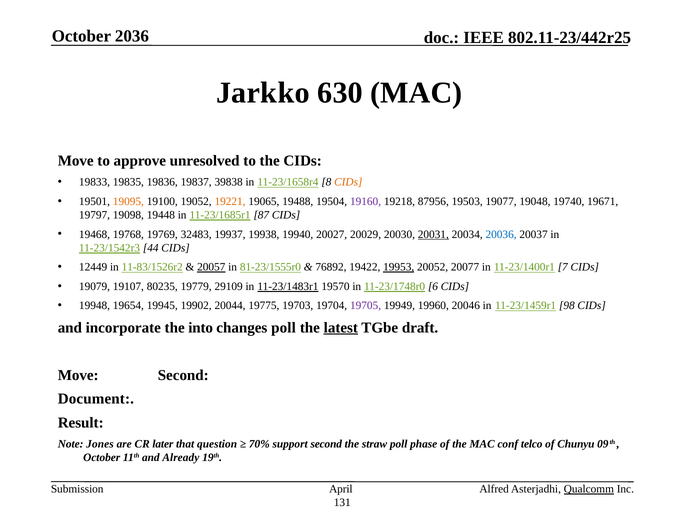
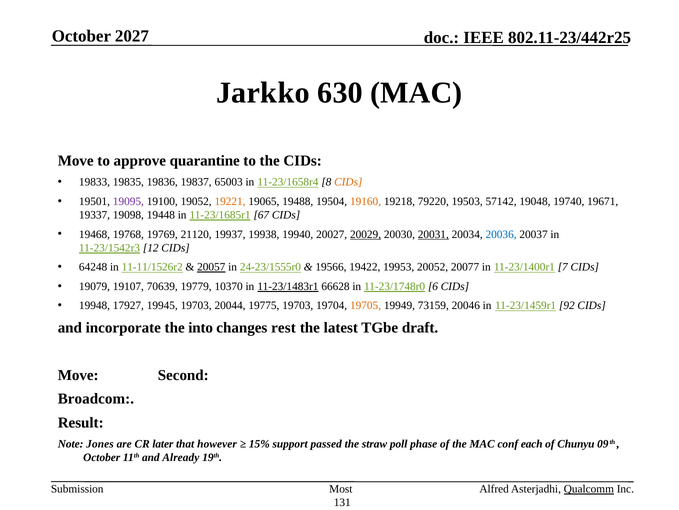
2036: 2036 -> 2027
unresolved: unresolved -> quarantine
39838: 39838 -> 65003
19095 colour: orange -> purple
19160 colour: purple -> orange
87956: 87956 -> 79220
19077: 19077 -> 57142
19797: 19797 -> 19337
87: 87 -> 67
32483: 32483 -> 21120
20029 underline: none -> present
44: 44 -> 12
12449: 12449 -> 64248
11-83/1526r2: 11-83/1526r2 -> 11-11/1526r2
81-23/1555r0: 81-23/1555r0 -> 24-23/1555r0
76892: 76892 -> 19566
19953 underline: present -> none
80235: 80235 -> 70639
29109: 29109 -> 10370
19570: 19570 -> 66628
19654: 19654 -> 17927
19945 19902: 19902 -> 19703
19705 colour: purple -> orange
19960: 19960 -> 73159
98: 98 -> 92
changes poll: poll -> rest
latest underline: present -> none
Document: Document -> Broadcom
question: question -> however
70%: 70% -> 15%
support second: second -> passed
telco: telco -> each
April: April -> Most
